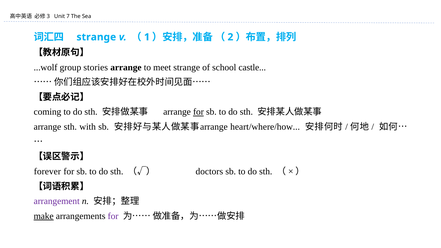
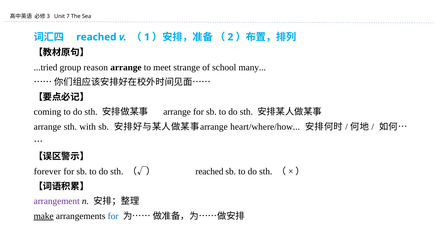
strange at (96, 37): strange -> reached
...wolf: ...wolf -> ...tried
stories: stories -> reason
castle: castle -> many
for at (198, 112) underline: present -> none
doctors at (209, 172): doctors -> reached
for at (113, 216) colour: purple -> blue
